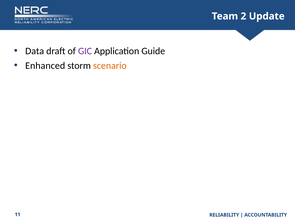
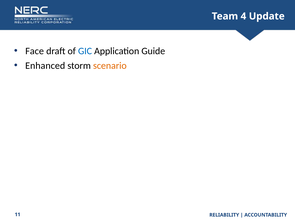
2: 2 -> 4
Data: Data -> Face
GIC colour: purple -> blue
